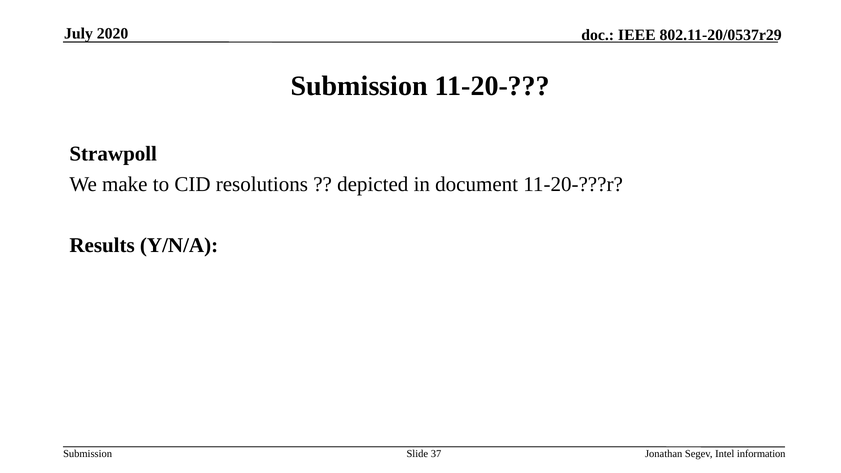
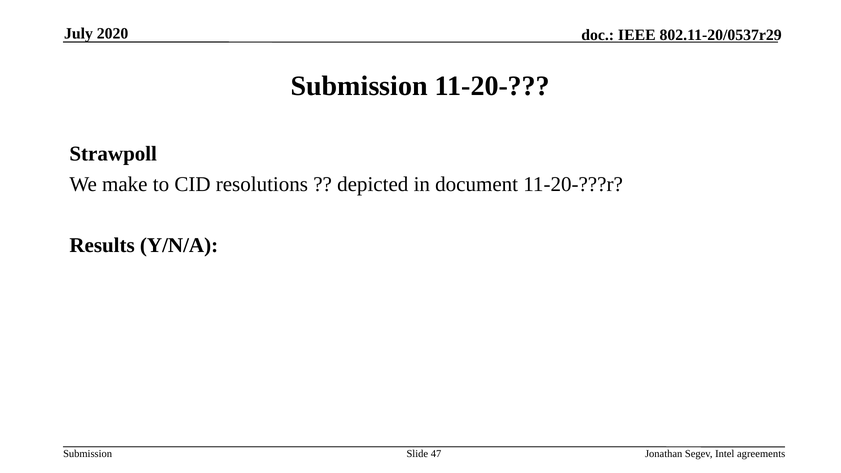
37: 37 -> 47
information: information -> agreements
